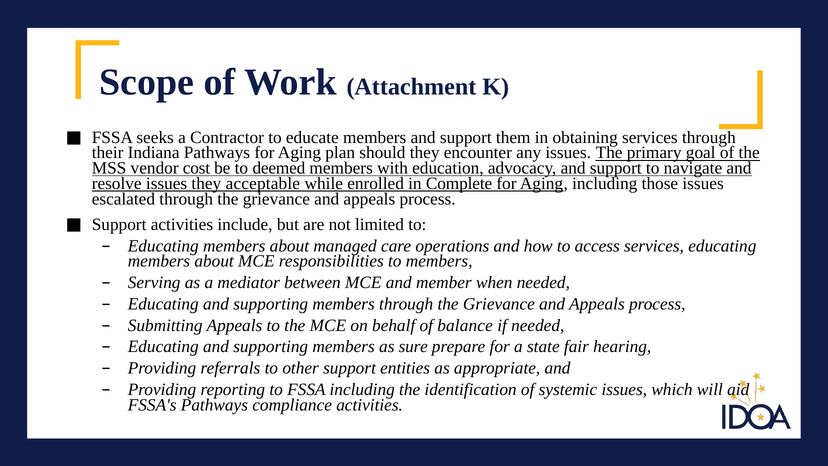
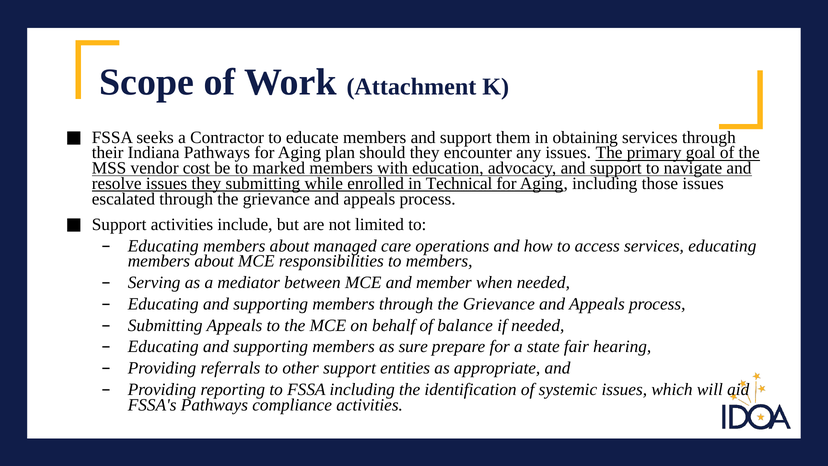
deemed: deemed -> marked
they acceptable: acceptable -> submitting
Complete: Complete -> Technical
